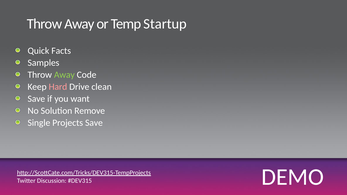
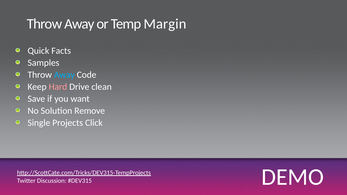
Startup: Startup -> Margin
Away at (64, 75) colour: light green -> light blue
Projects Save: Save -> Click
